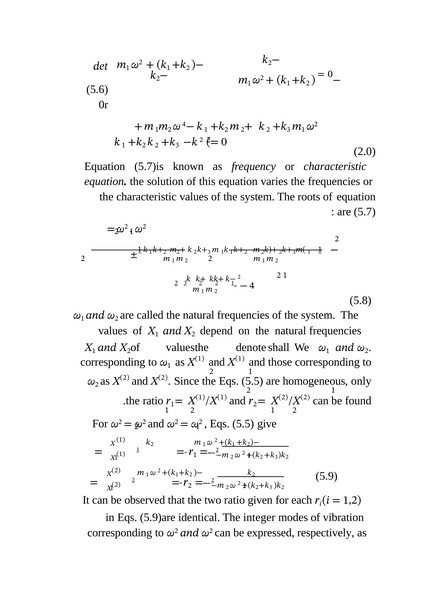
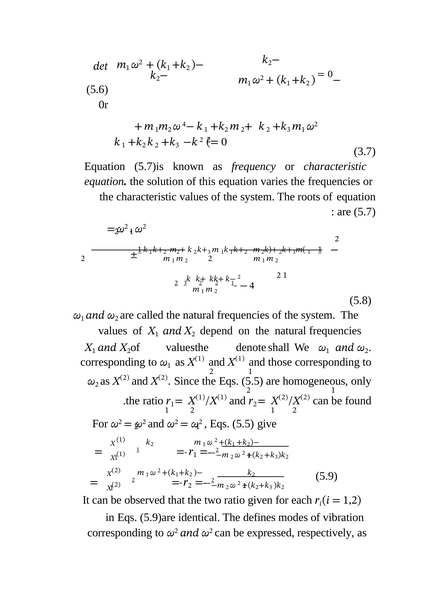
2.0: 2.0 -> 3.7
integer: integer -> defines
